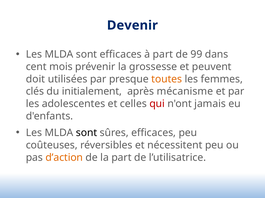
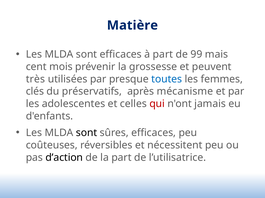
Devenir: Devenir -> Matière
dans: dans -> mais
doit: doit -> très
toutes colour: orange -> blue
initialement: initialement -> préservatifs
d’action colour: orange -> black
